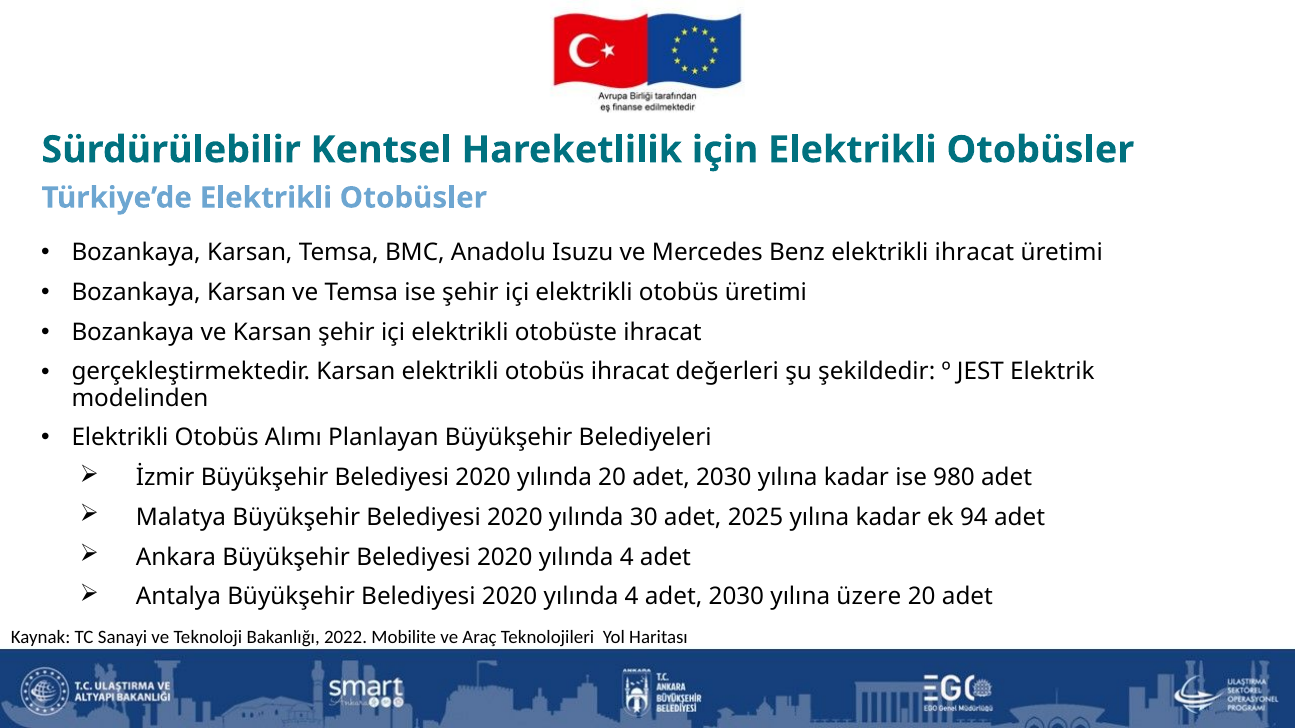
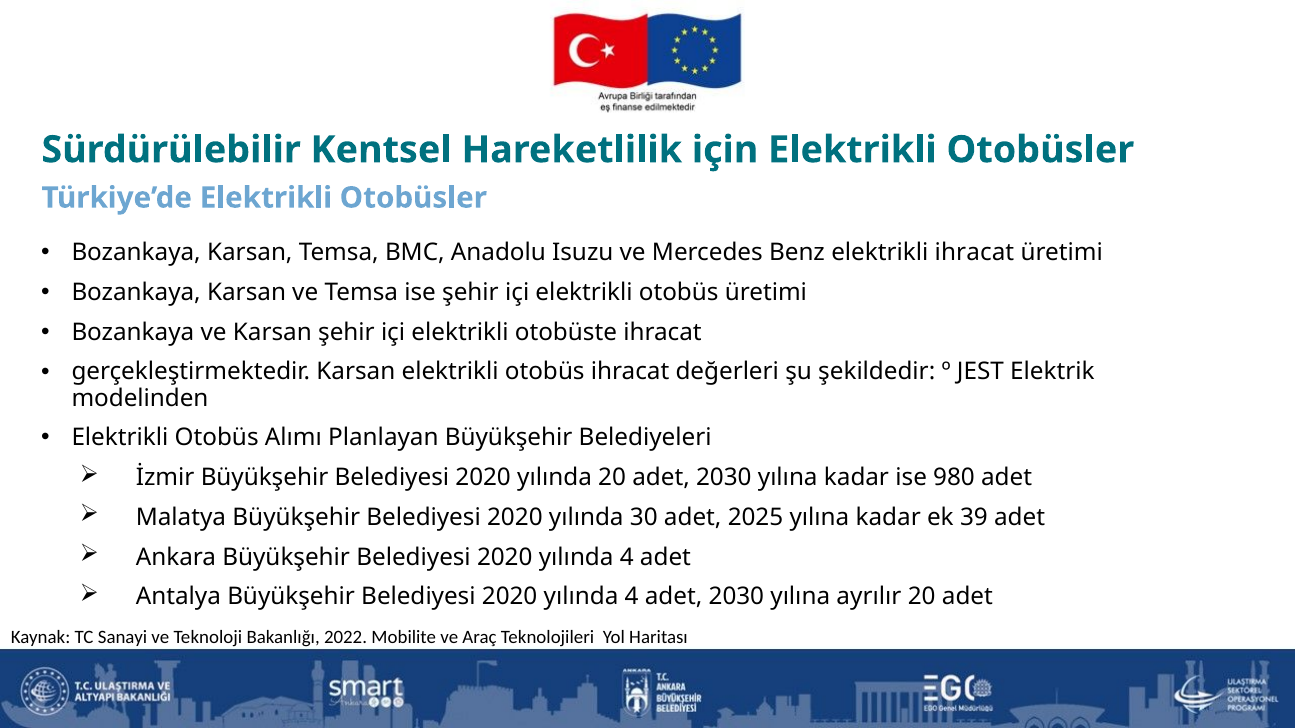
94: 94 -> 39
üzere: üzere -> ayrılır
